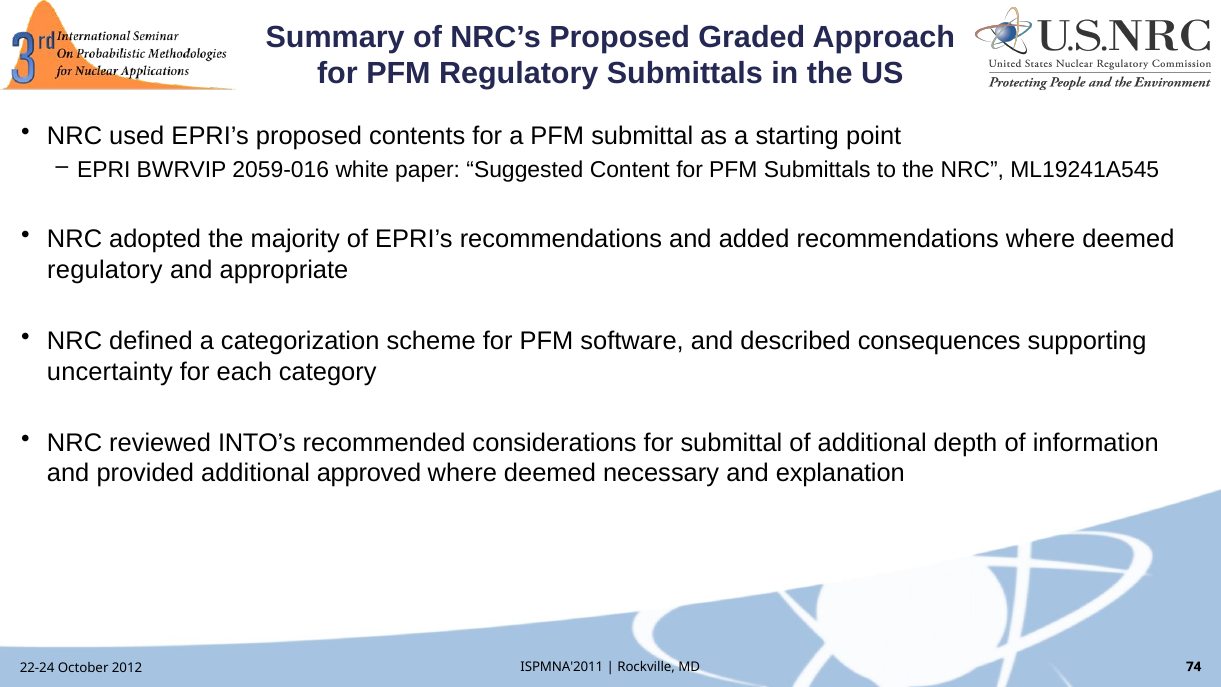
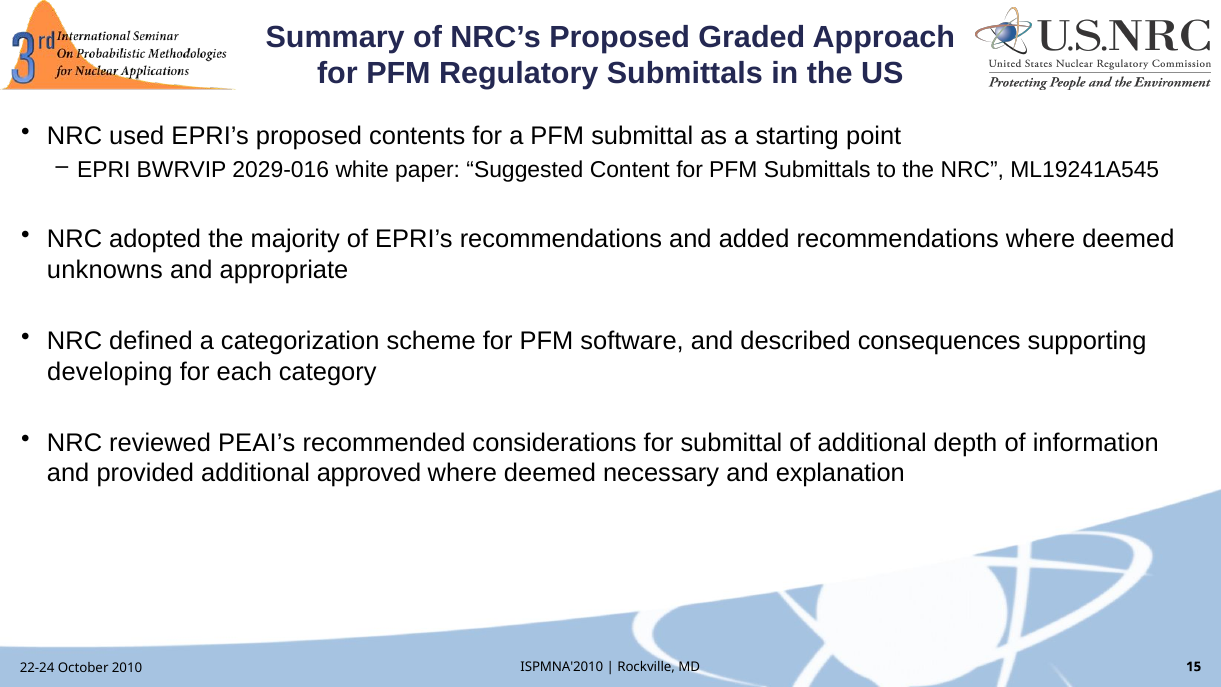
2059-016: 2059-016 -> 2029-016
regulatory at (105, 270): regulatory -> unknowns
uncertainty: uncertainty -> developing
INTO’s: INTO’s -> PEAI’s
ISPMNA'2011: ISPMNA'2011 -> ISPMNA'2010
74: 74 -> 15
2012: 2012 -> 2010
